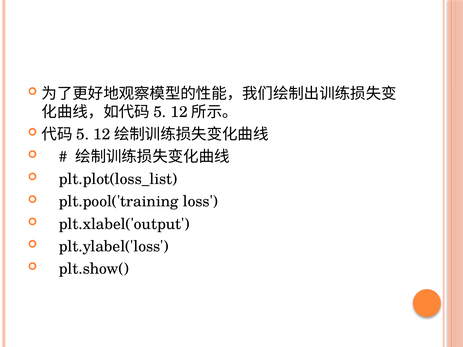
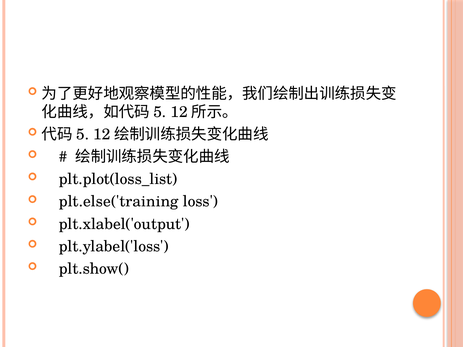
plt.pool('training: plt.pool('training -> plt.else('training
